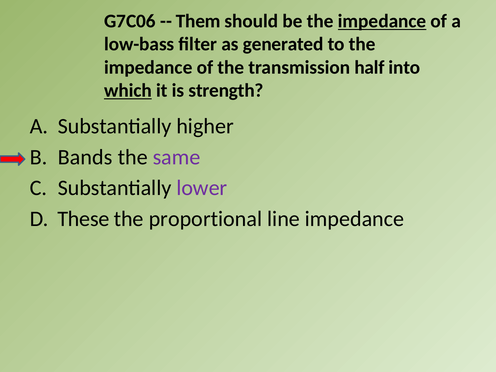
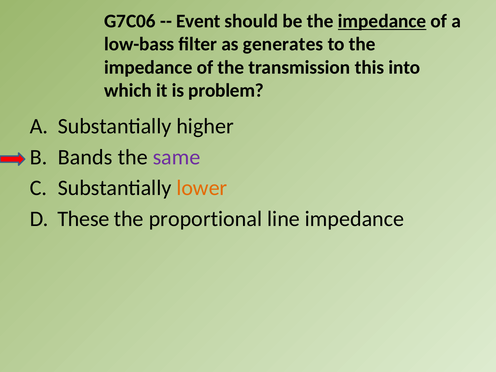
Them: Them -> Event
generated: generated -> generates
half: half -> this
which underline: present -> none
strength: strength -> problem
lower colour: purple -> orange
